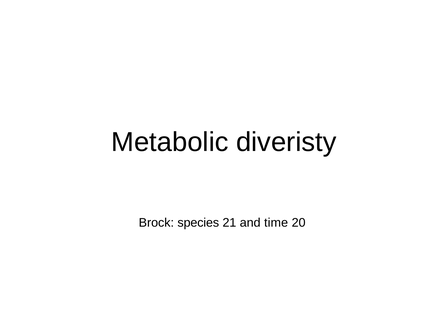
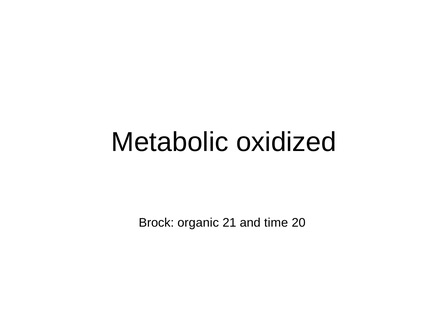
diveristy: diveristy -> oxidized
species: species -> organic
